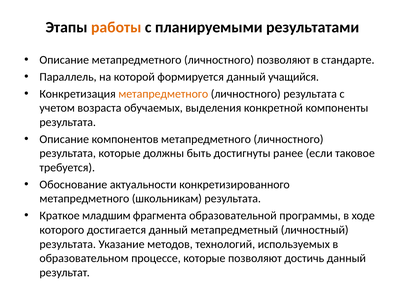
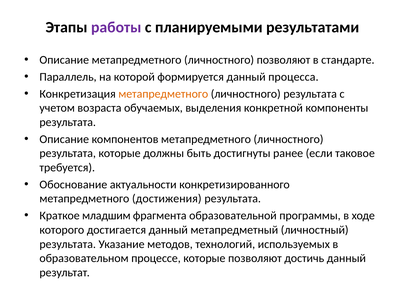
работы colour: orange -> purple
учащийся: учащийся -> процесса
школьникам: школьникам -> достижения
